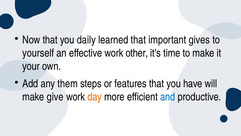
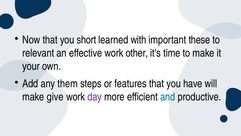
daily: daily -> short
learned that: that -> with
gives: gives -> these
yourself: yourself -> relevant
day colour: orange -> purple
